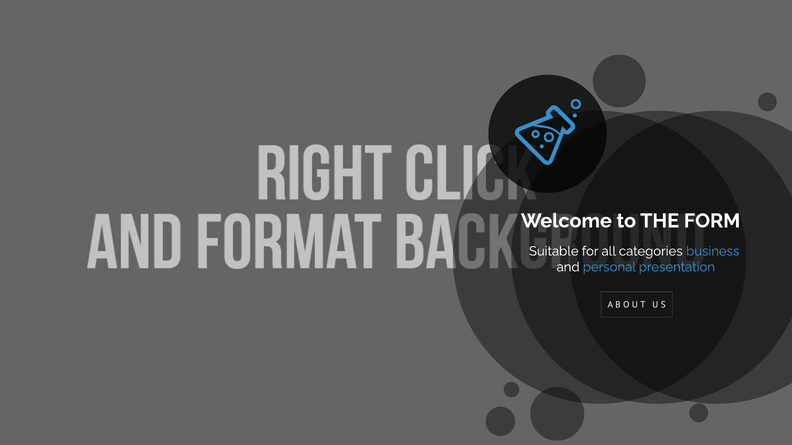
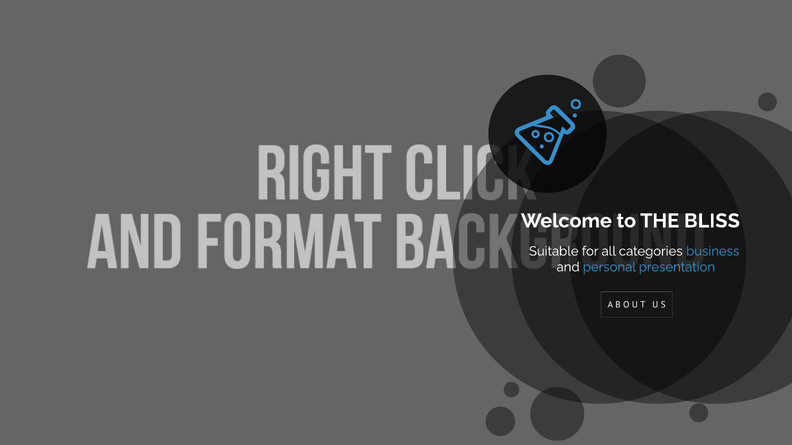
FORM: FORM -> BLISS
